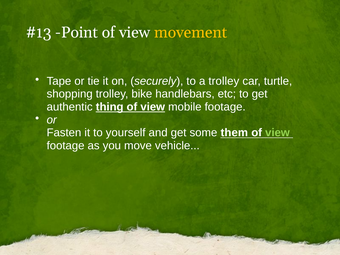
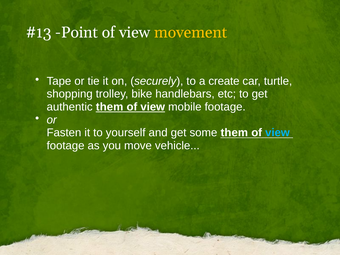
a trolley: trolley -> create
authentic thing: thing -> them
view at (277, 133) colour: light green -> light blue
